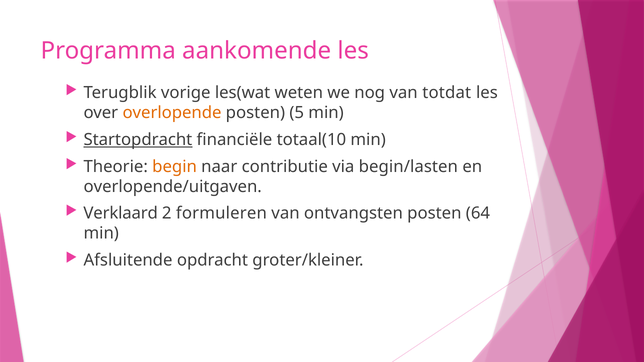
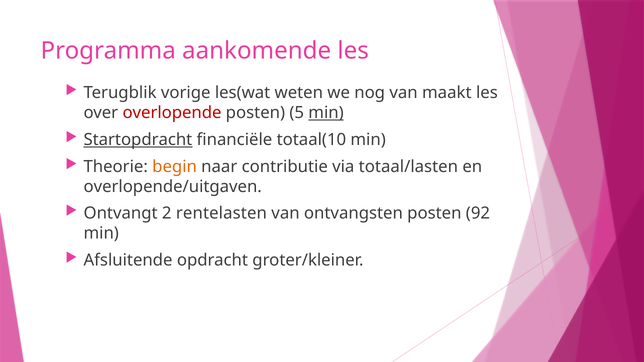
totdat: totdat -> maakt
overlopende colour: orange -> red
min at (326, 113) underline: none -> present
begin/lasten: begin/lasten -> totaal/lasten
Verklaard: Verklaard -> Ontvangt
formuleren: formuleren -> rentelasten
64: 64 -> 92
